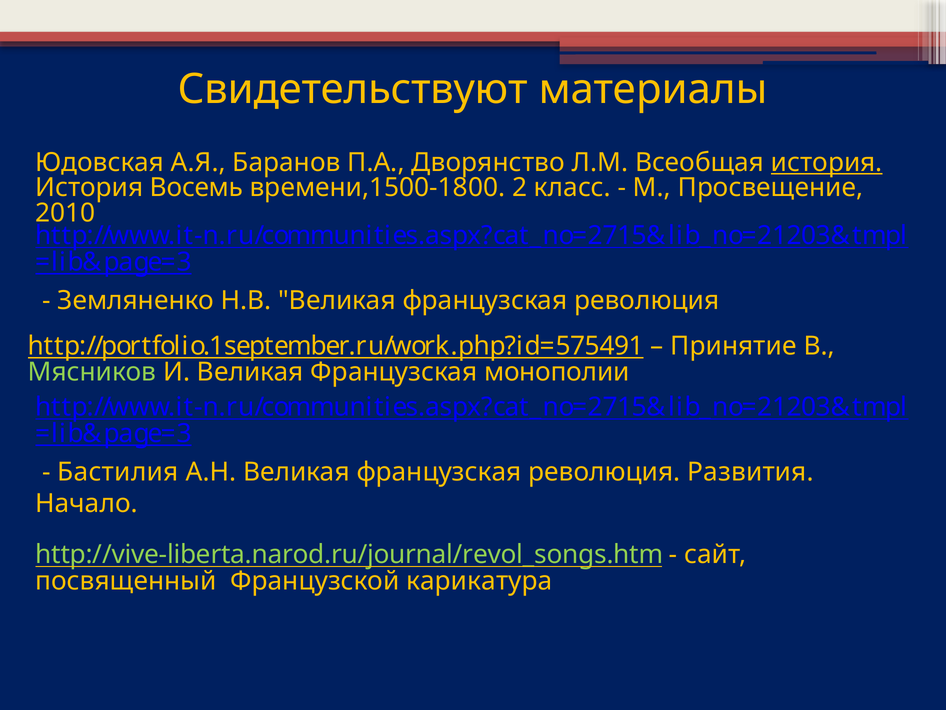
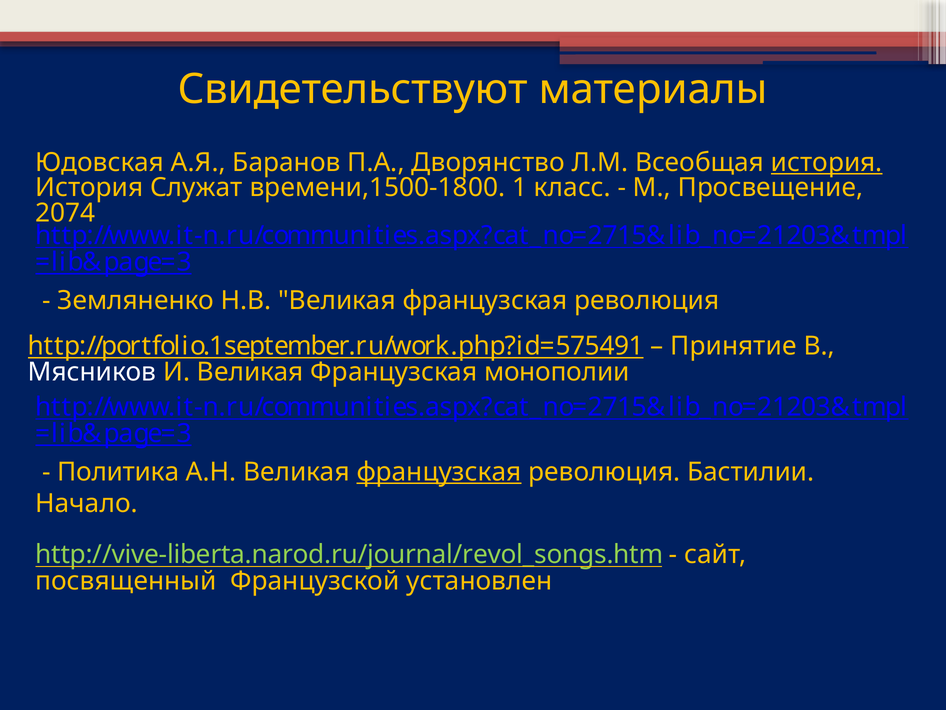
Восемь: Восемь -> Служат
2: 2 -> 1
2010: 2010 -> 2074
Мясников colour: light green -> white
Бастилия: Бастилия -> Политика
французская at (439, 472) underline: none -> present
Развития: Развития -> Бастилии
карикатура: карикатура -> установлен
